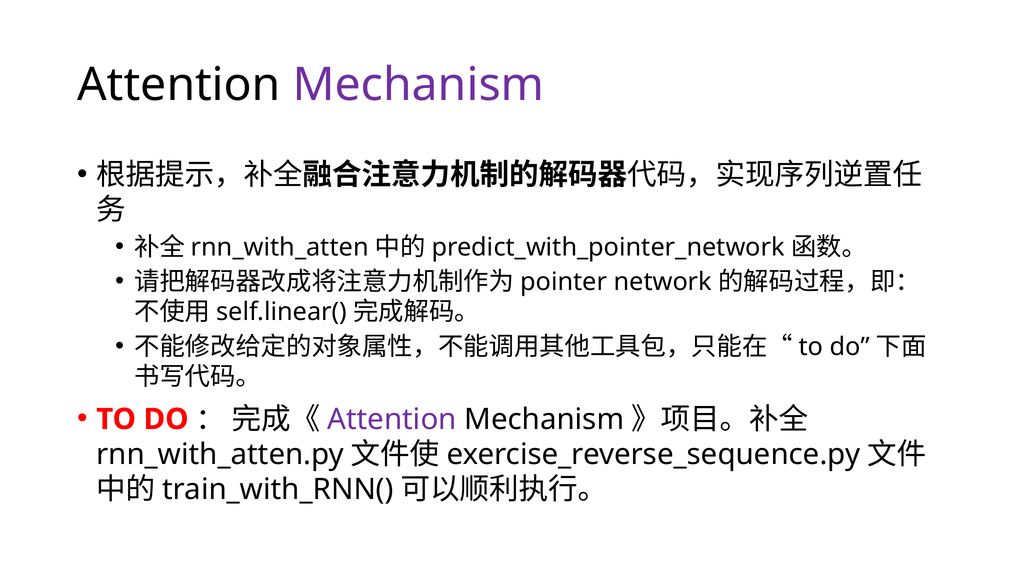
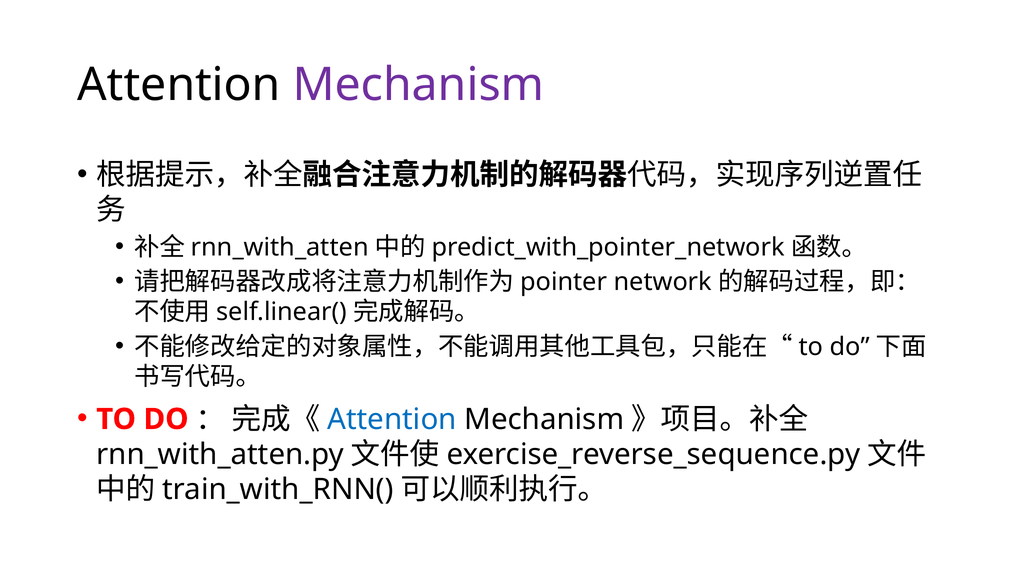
Attention at (392, 419) colour: purple -> blue
